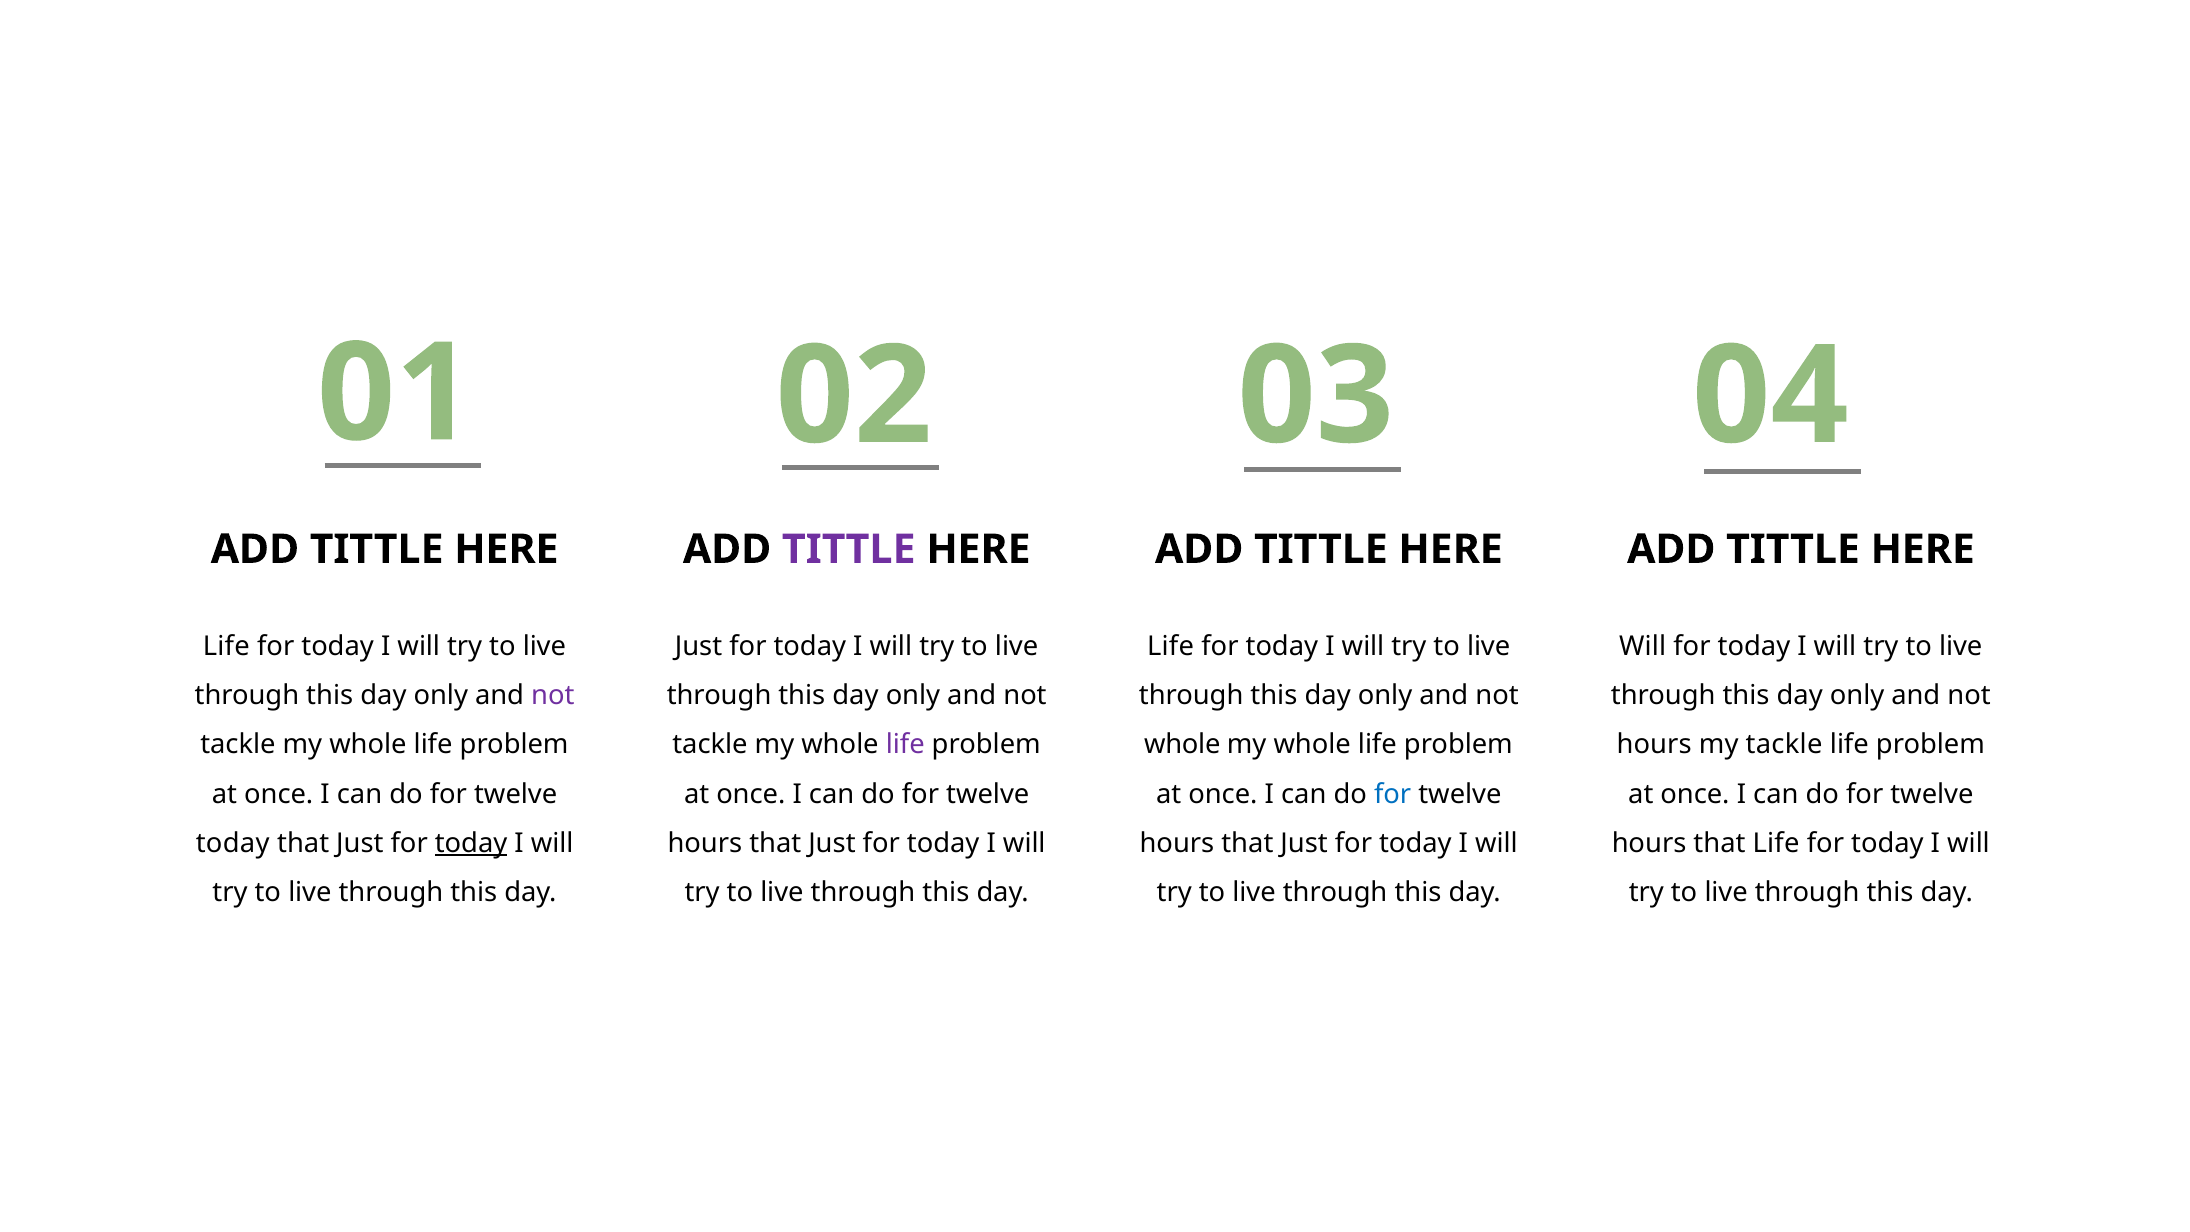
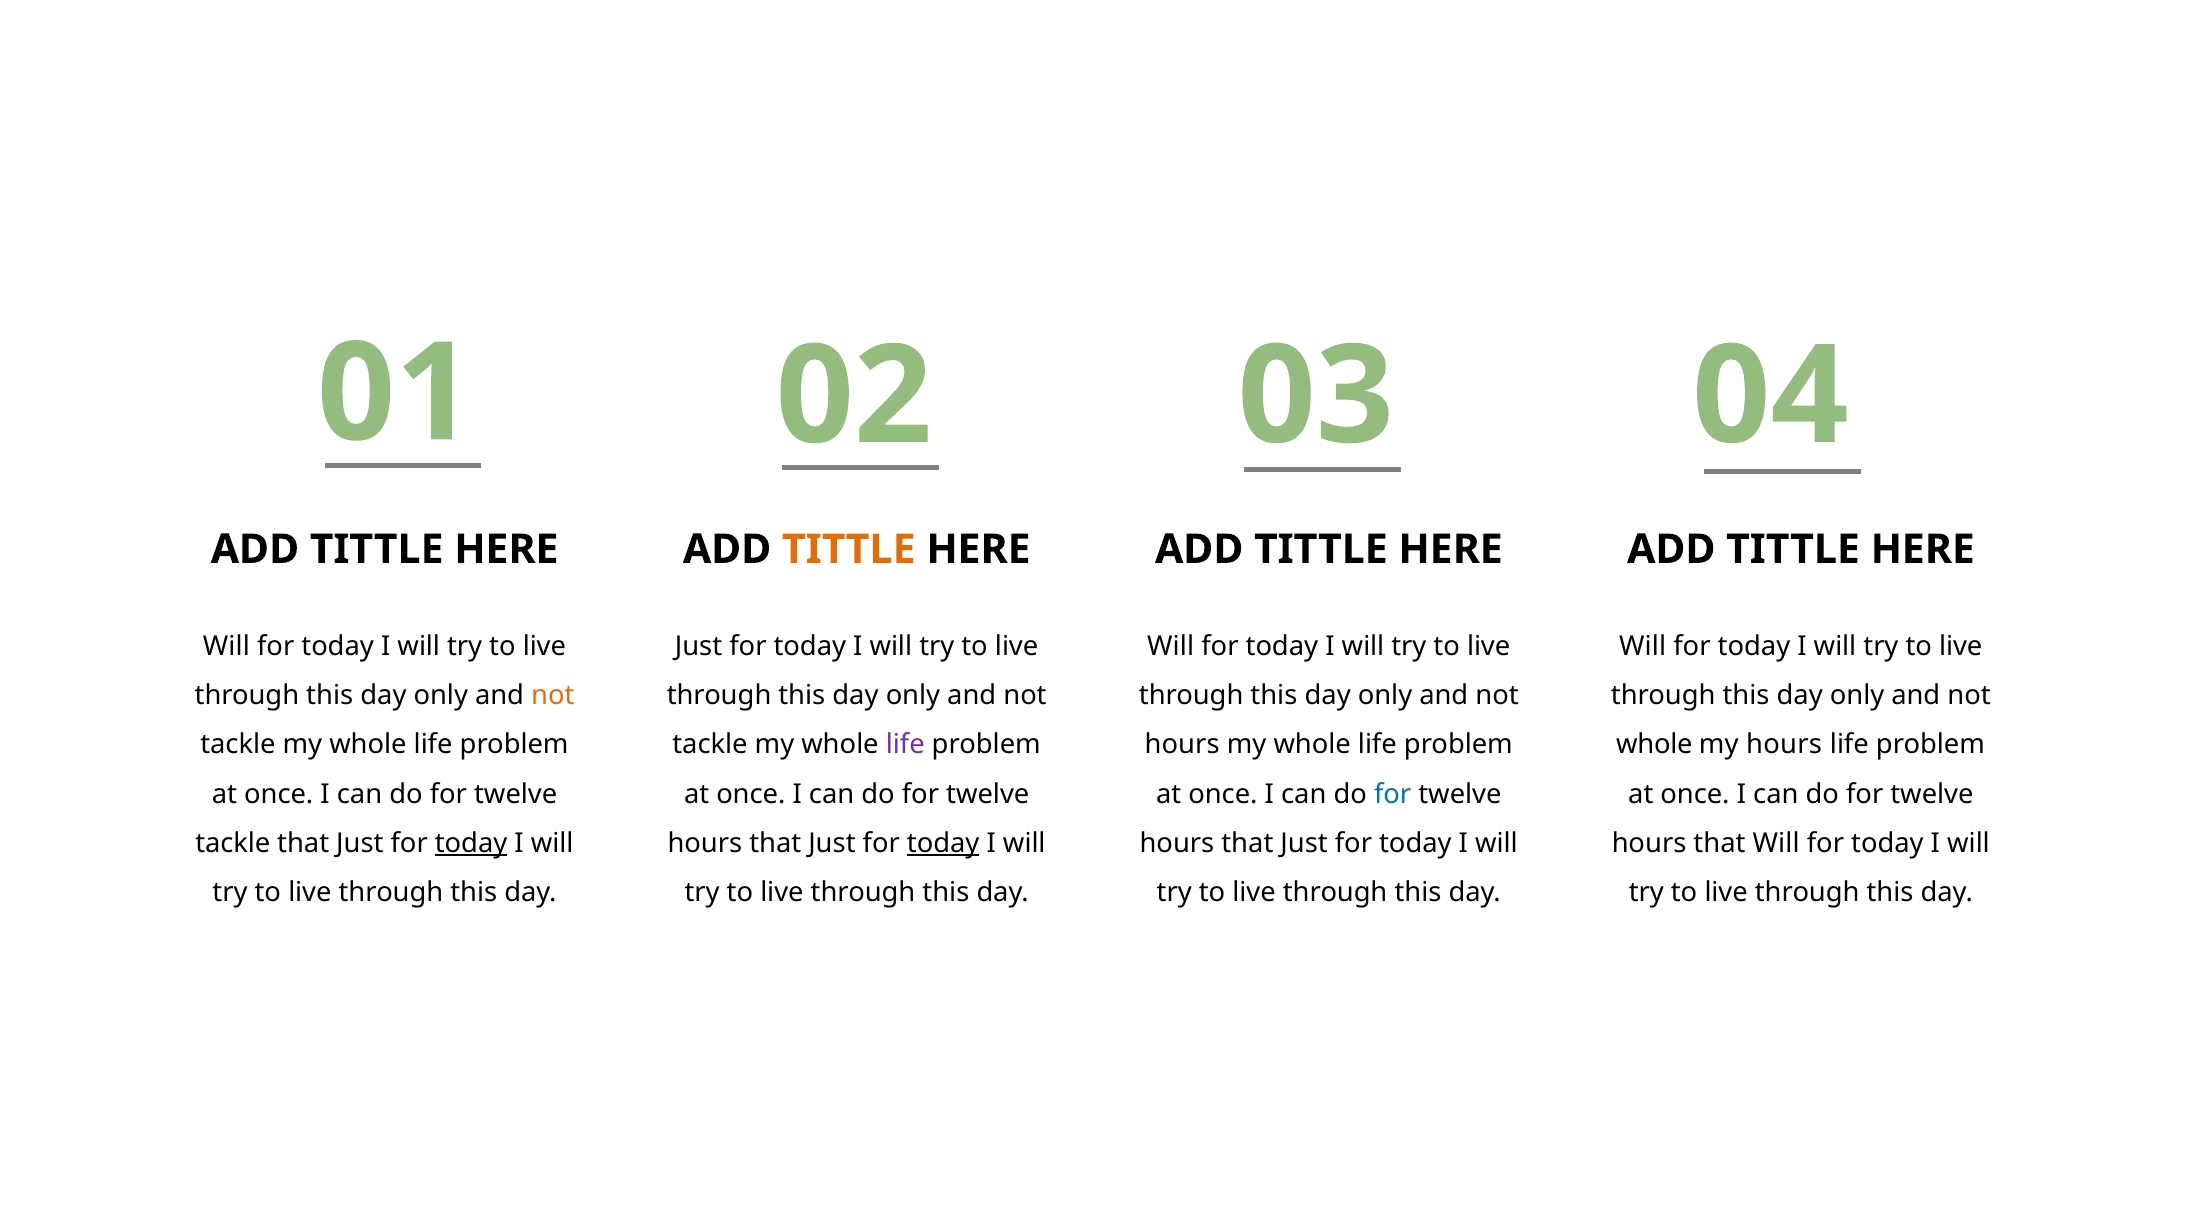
TITTLE at (849, 549) colour: purple -> orange
Life at (226, 646): Life -> Will
Life at (1171, 646): Life -> Will
not at (553, 695) colour: purple -> orange
whole at (1182, 745): whole -> hours
hours at (1654, 745): hours -> whole
my tackle: tackle -> hours
today at (233, 843): today -> tackle
today at (943, 843) underline: none -> present
that Life: Life -> Will
